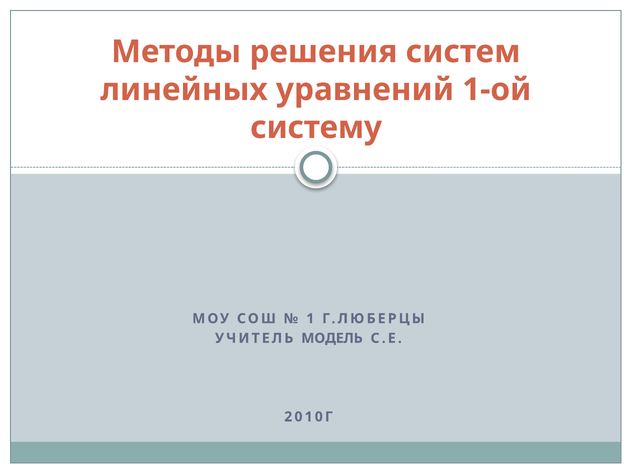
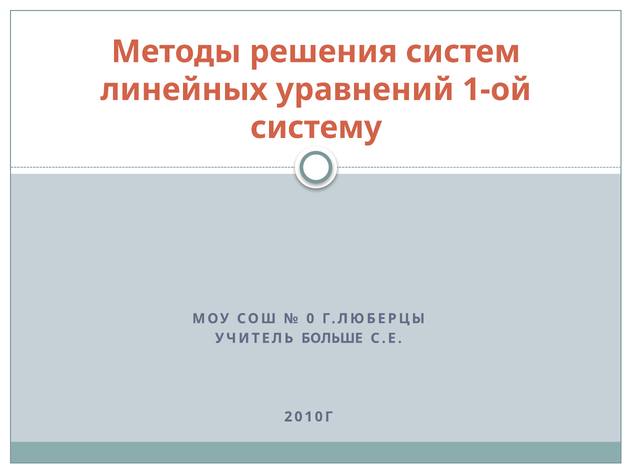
1: 1 -> 0
МОДЕЛЬ: МОДЕЛЬ -> БОЛЬШЕ
